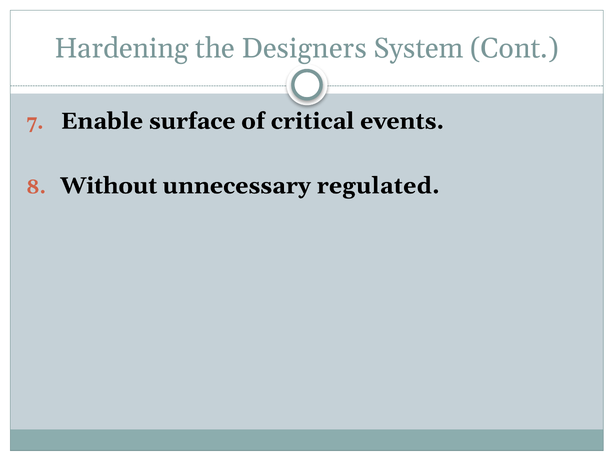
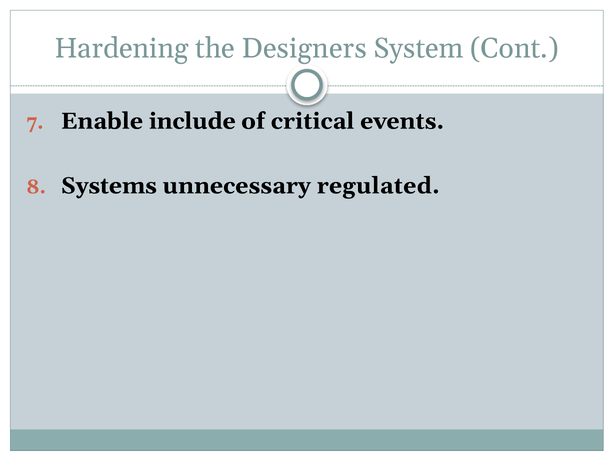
surface: surface -> include
Without: Without -> Systems
